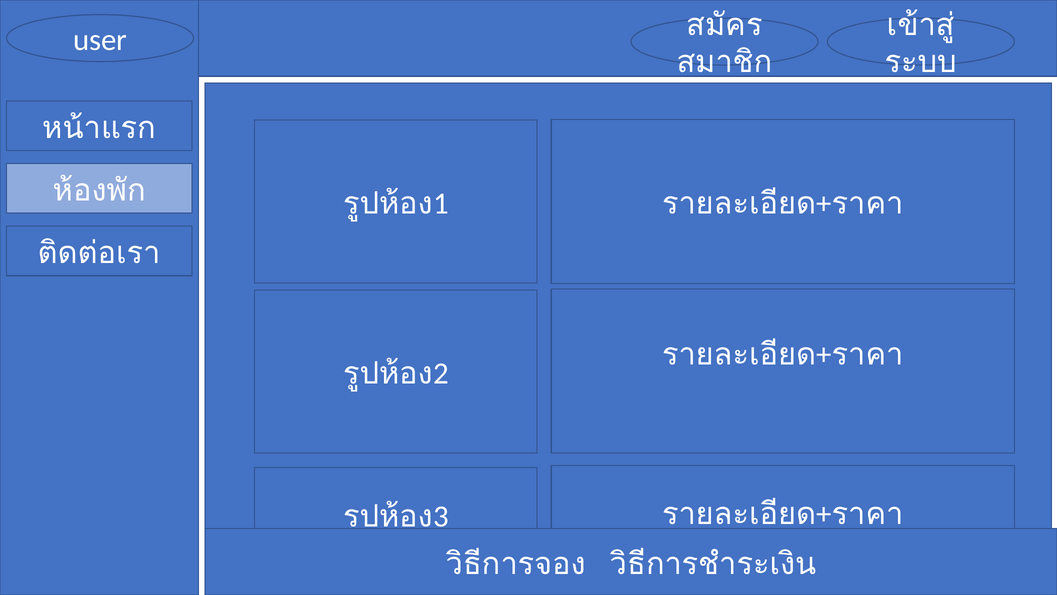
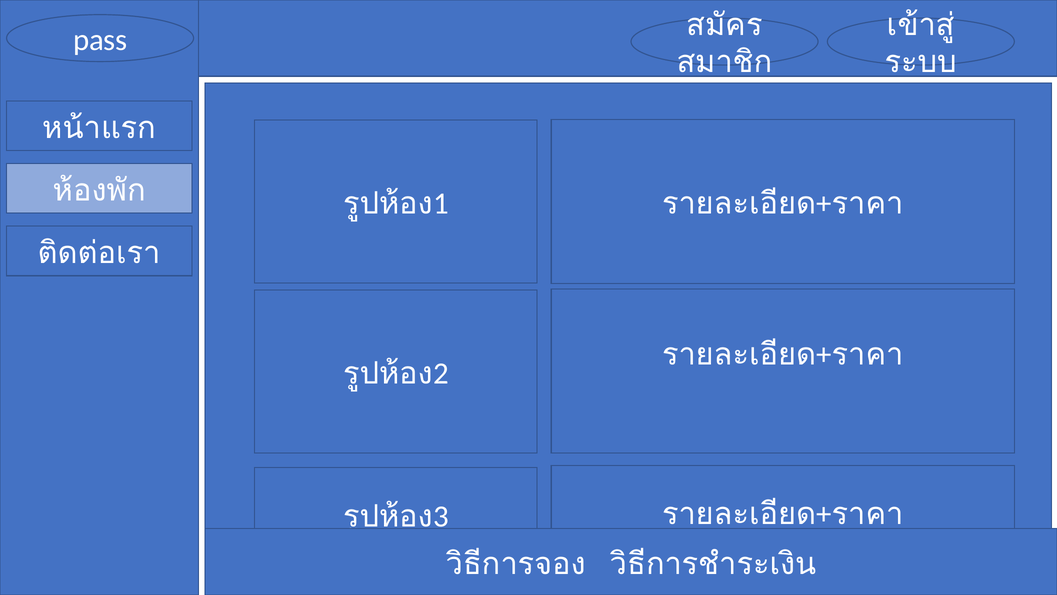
user: user -> pass
